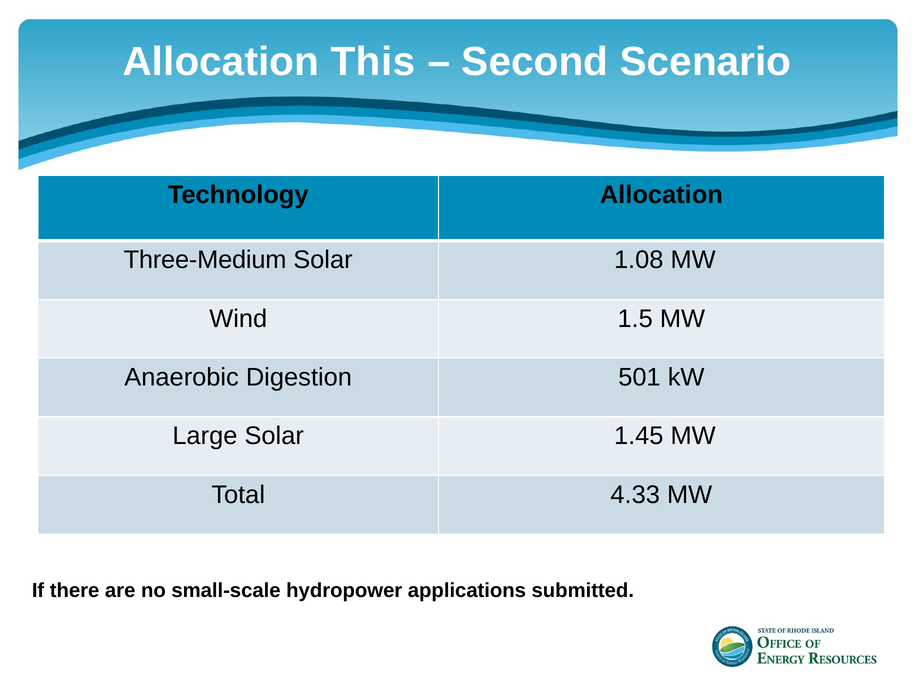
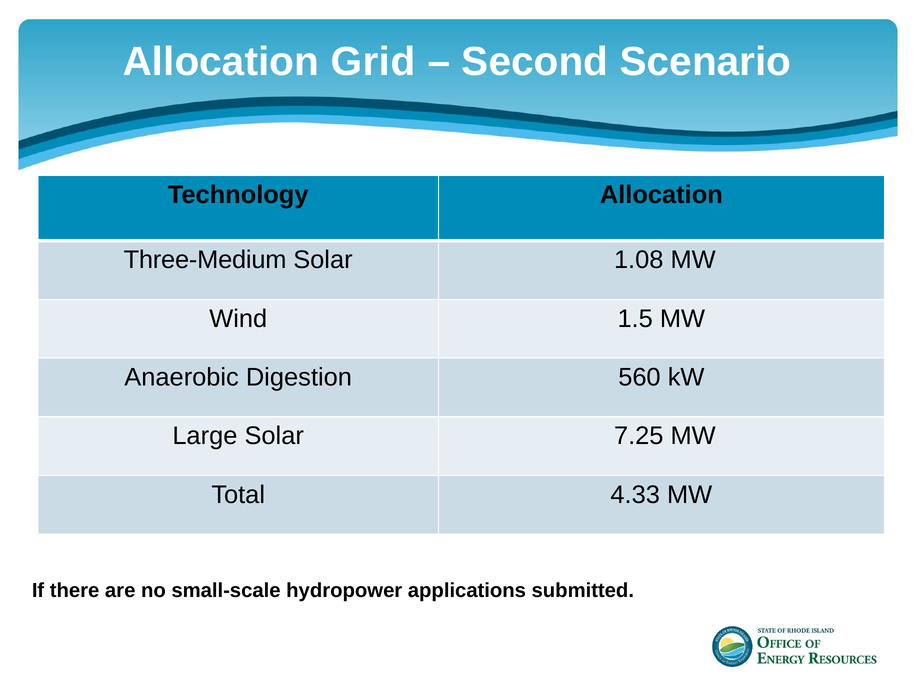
This: This -> Grid
501: 501 -> 560
1.45: 1.45 -> 7.25
